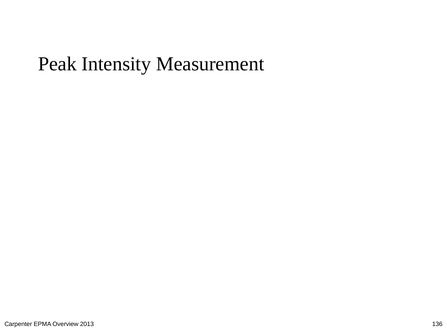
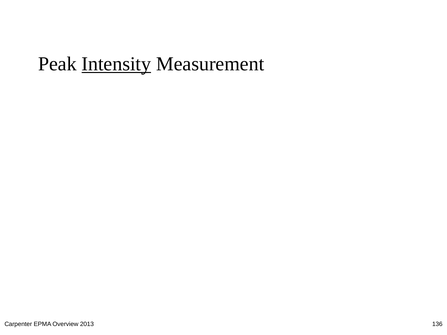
Intensity underline: none -> present
